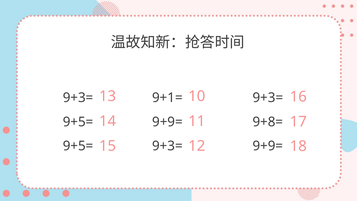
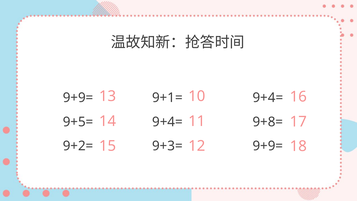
9+3= at (78, 98): 9+3= -> 9+9=
9+3= at (268, 98): 9+3= -> 9+4=
9+9= at (167, 122): 9+9= -> 9+4=
9+5= at (78, 146): 9+5= -> 9+2=
